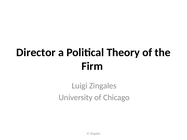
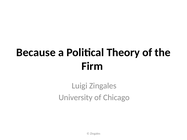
Director: Director -> Because
